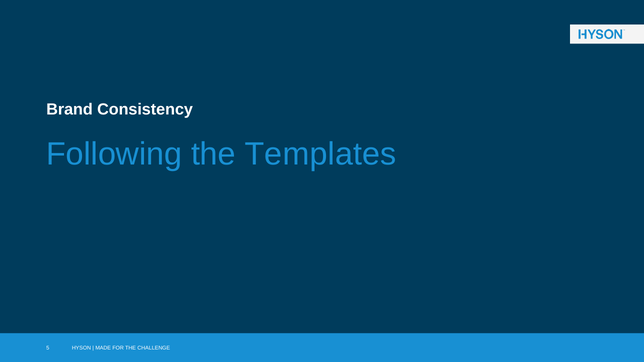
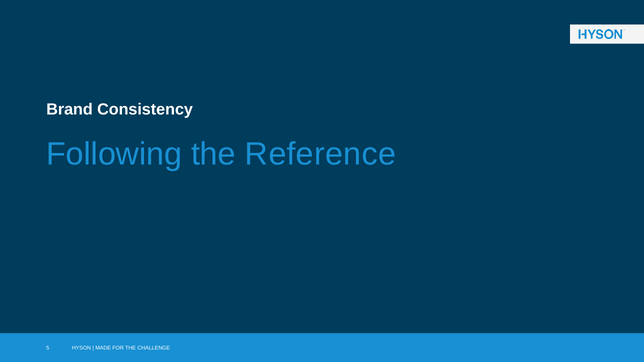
Templates: Templates -> Reference
